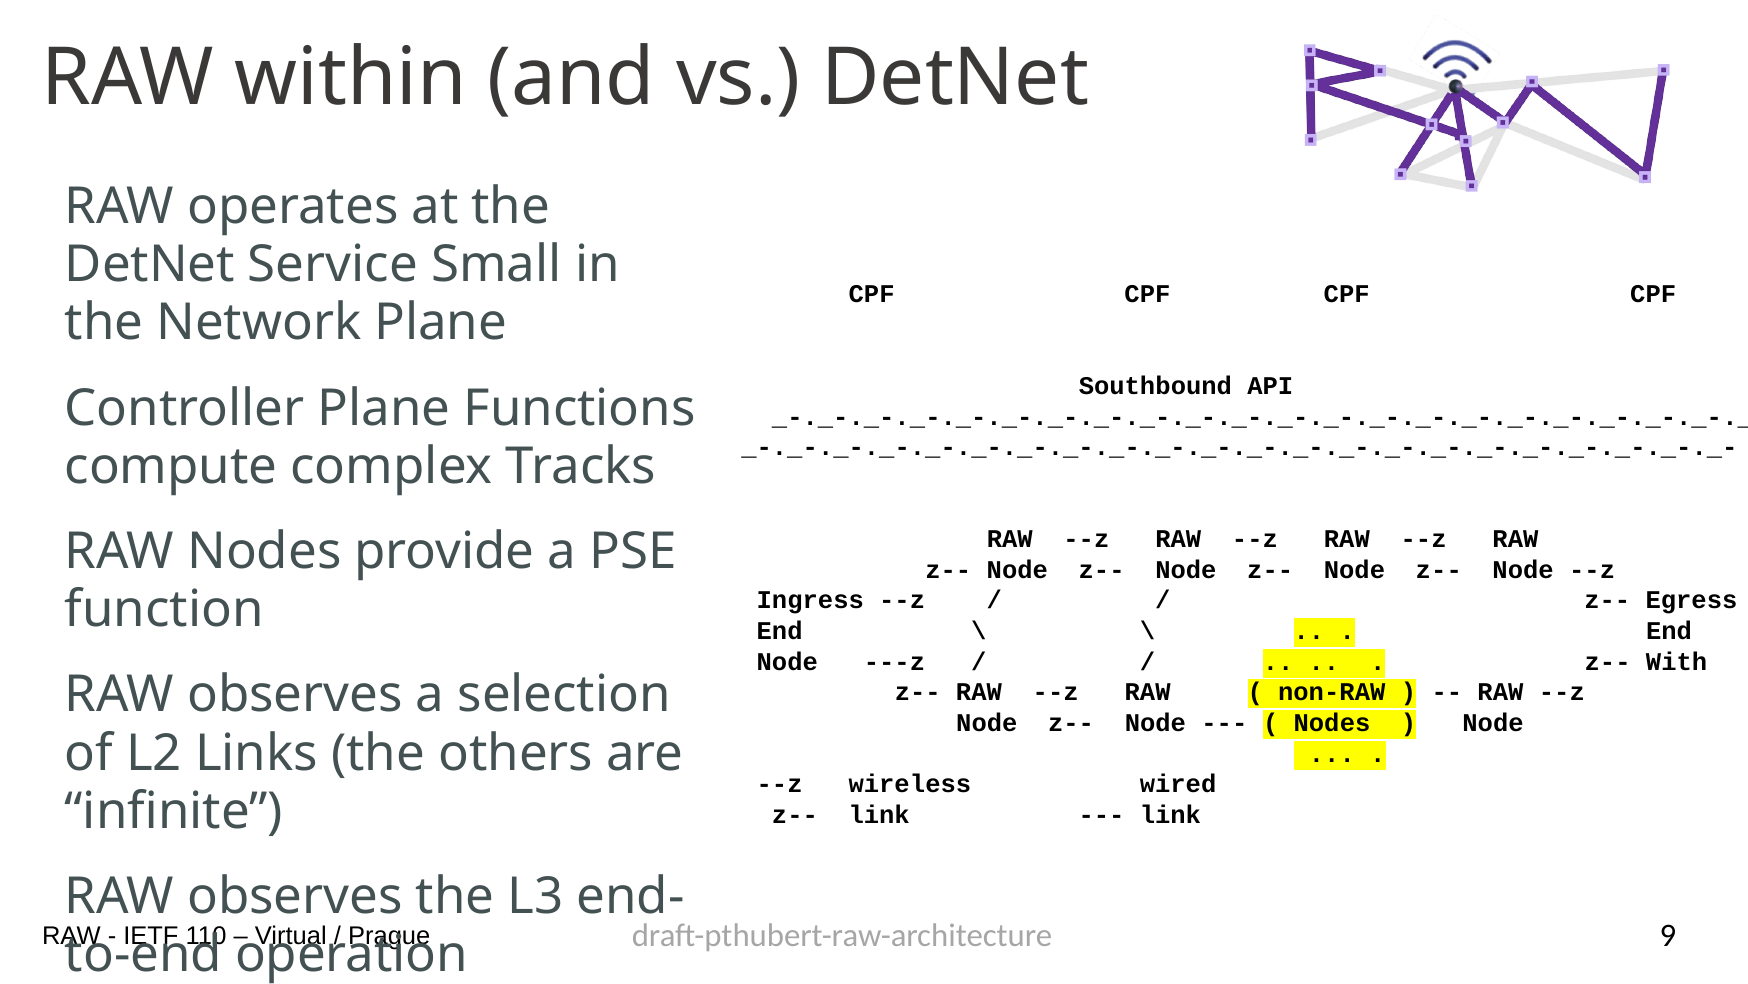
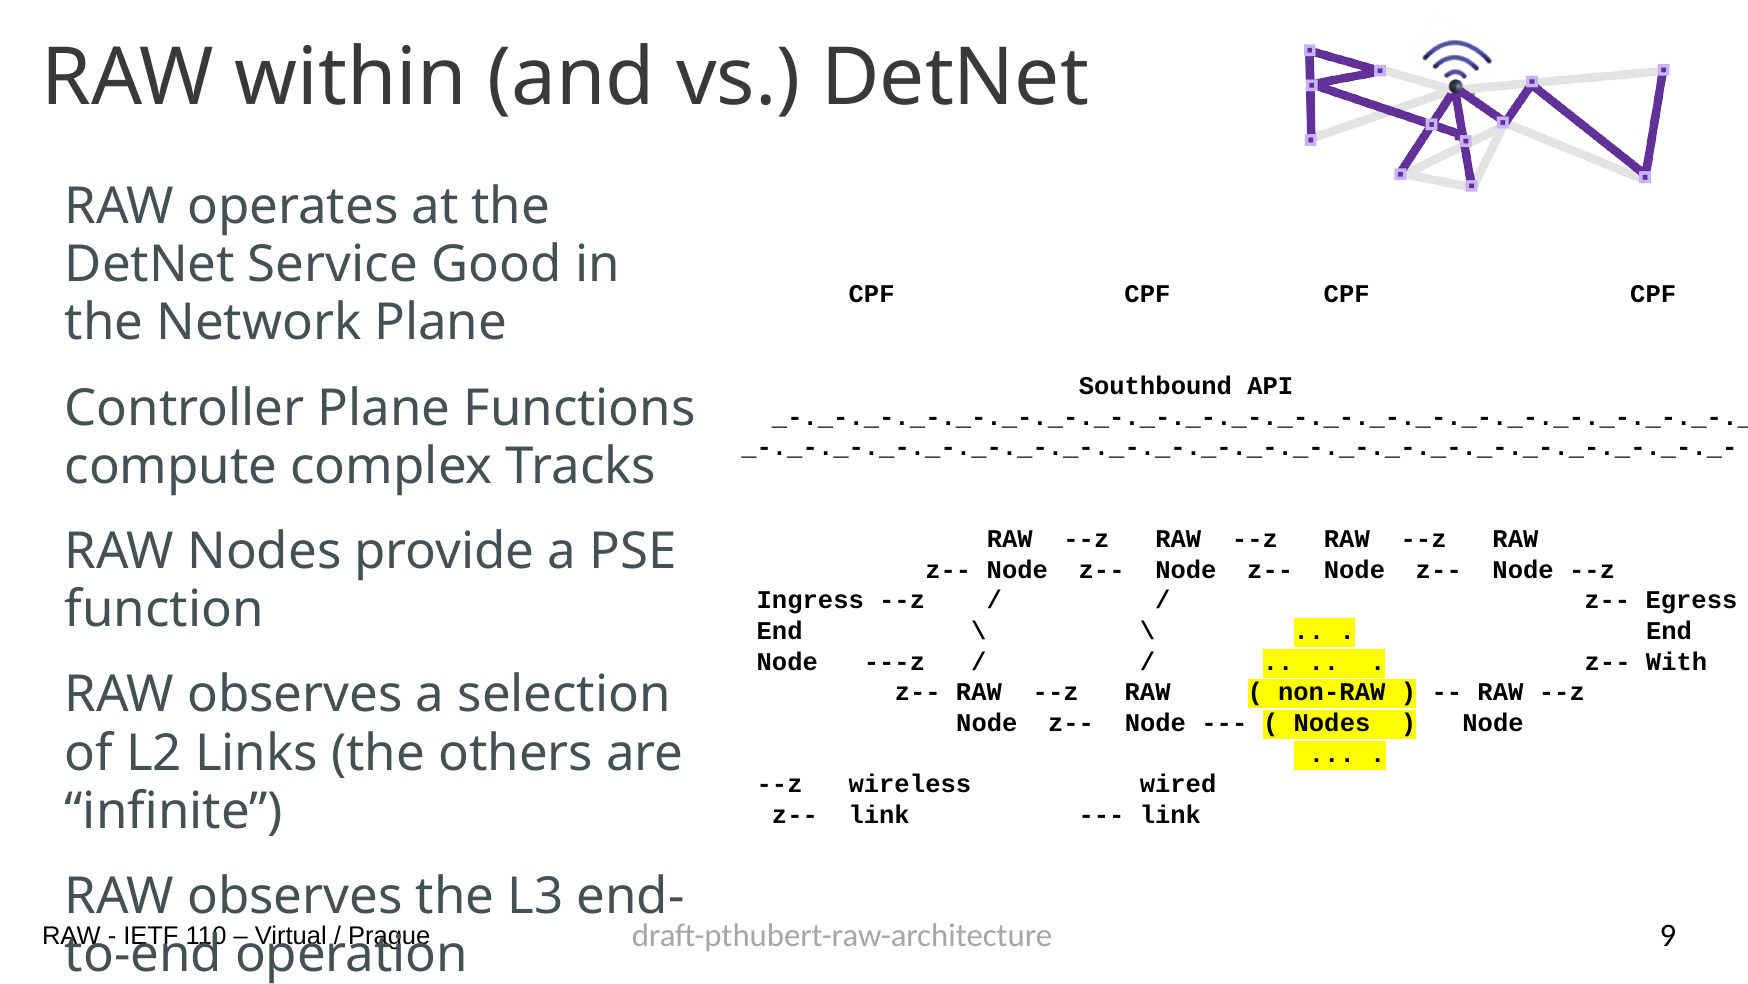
Small: Small -> Good
